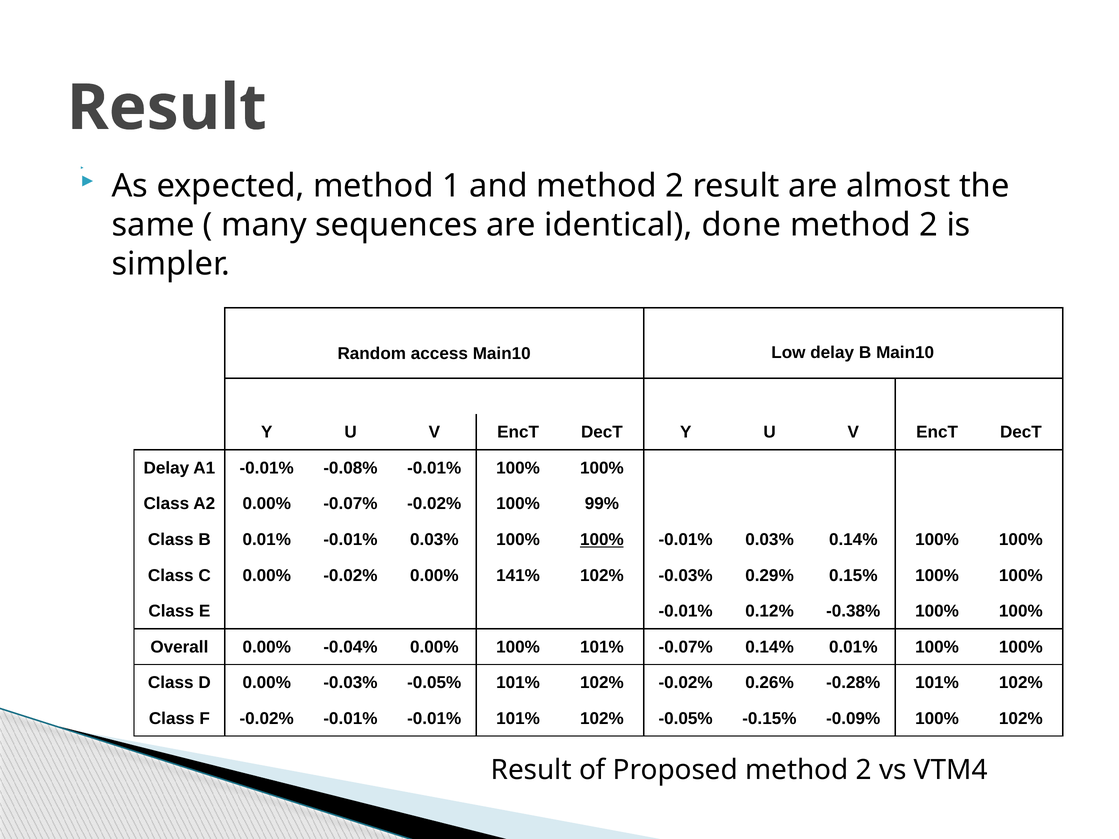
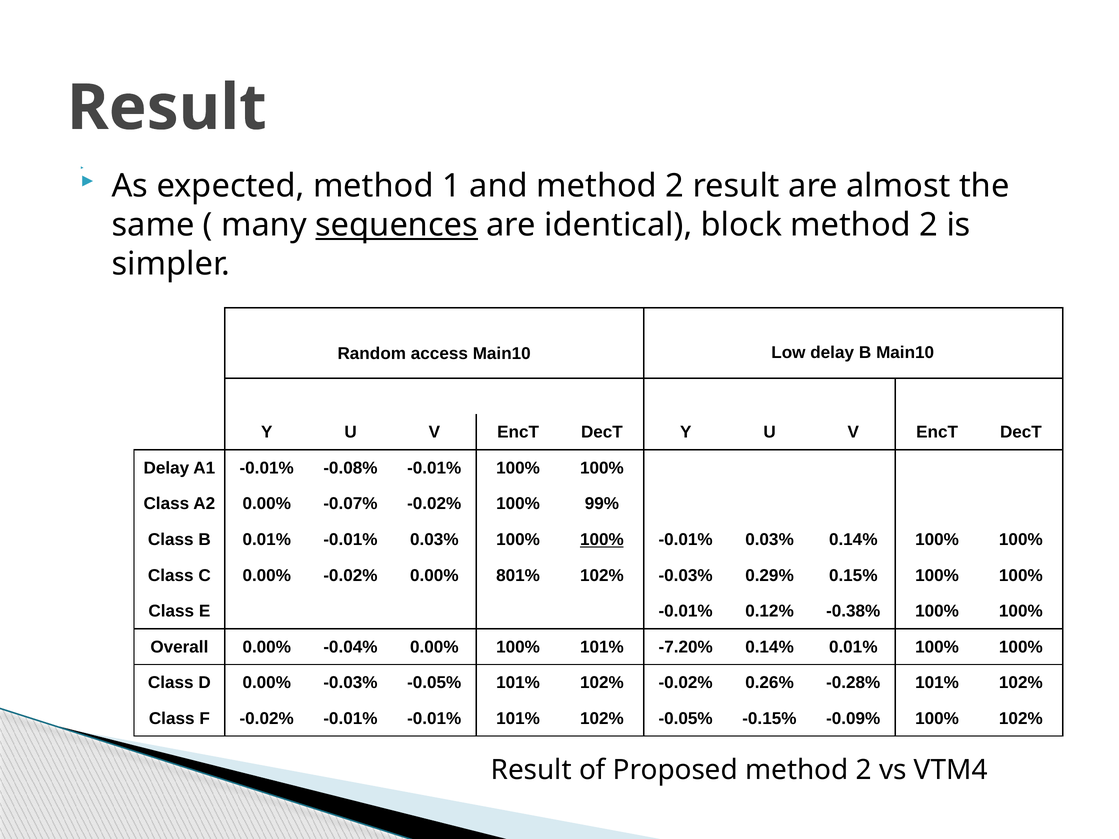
sequences underline: none -> present
done: done -> block
141%: 141% -> 801%
101% -0.07%: -0.07% -> -7.20%
